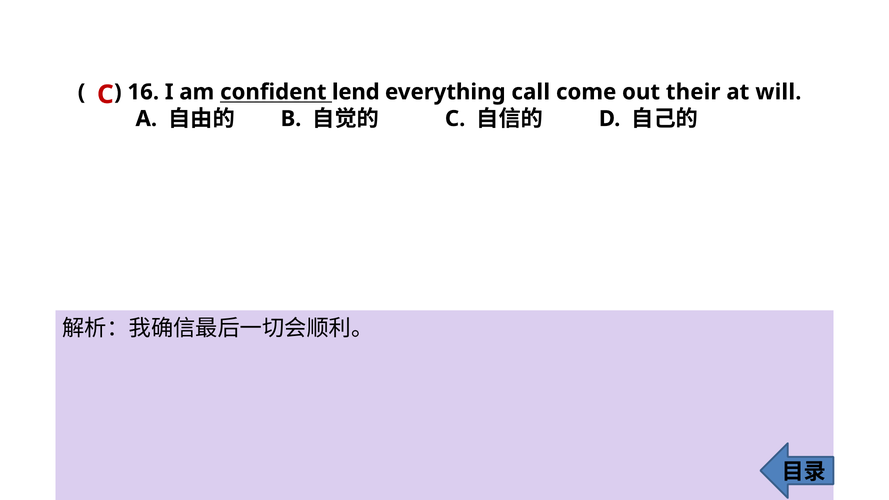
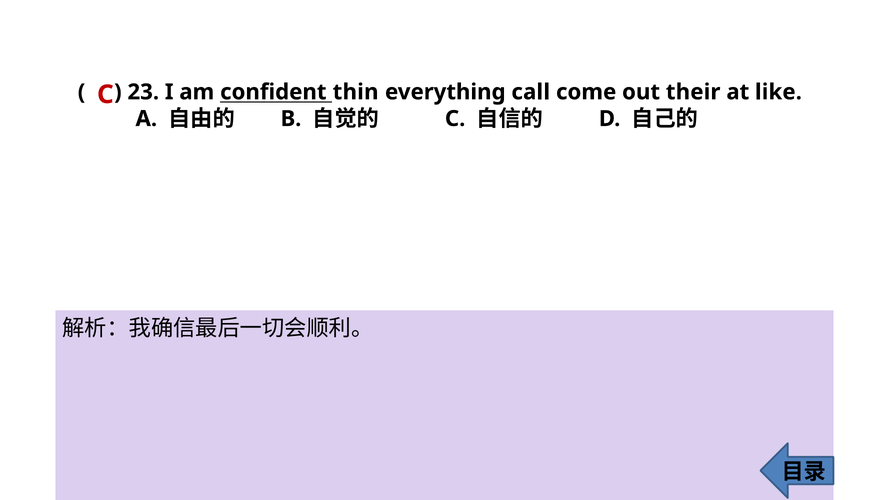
16: 16 -> 23
lend: lend -> thin
will: will -> like
